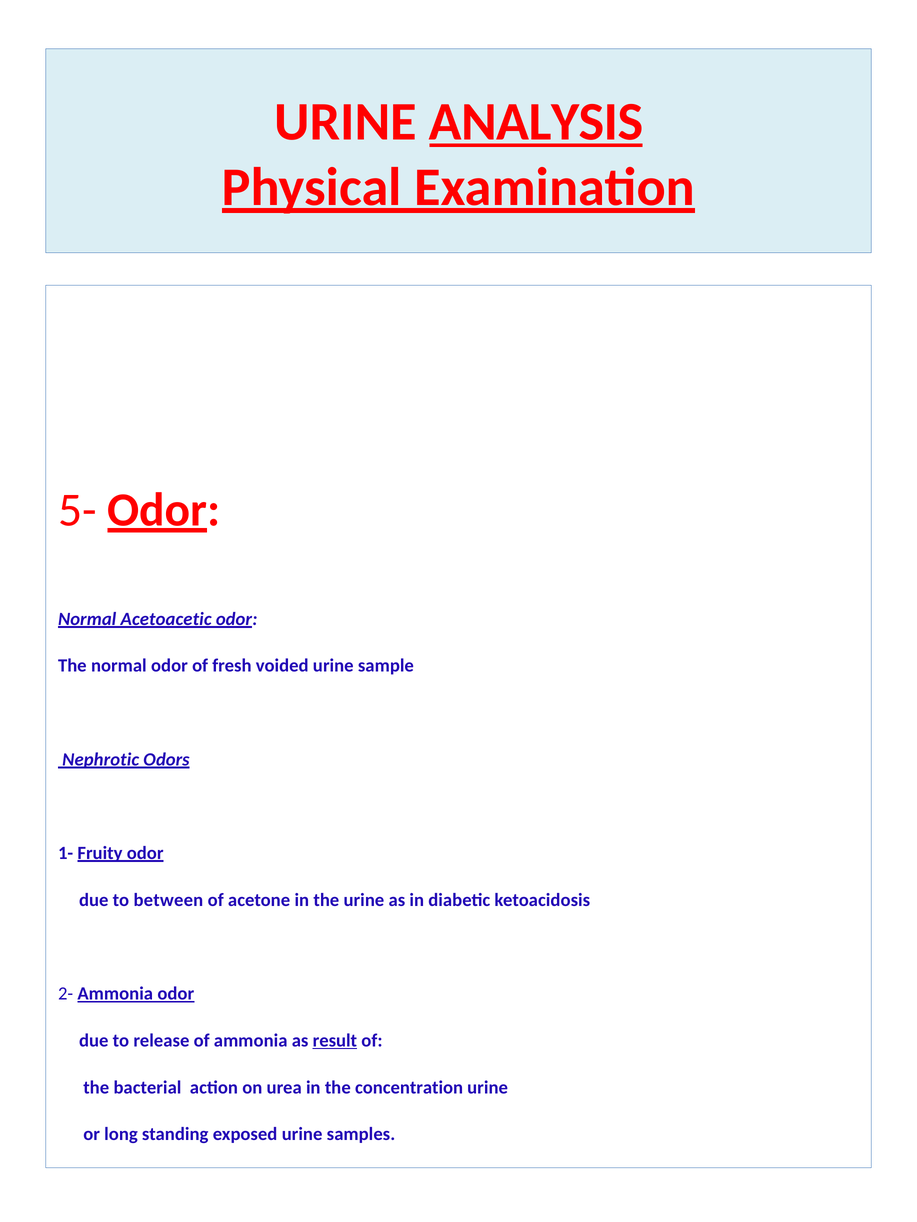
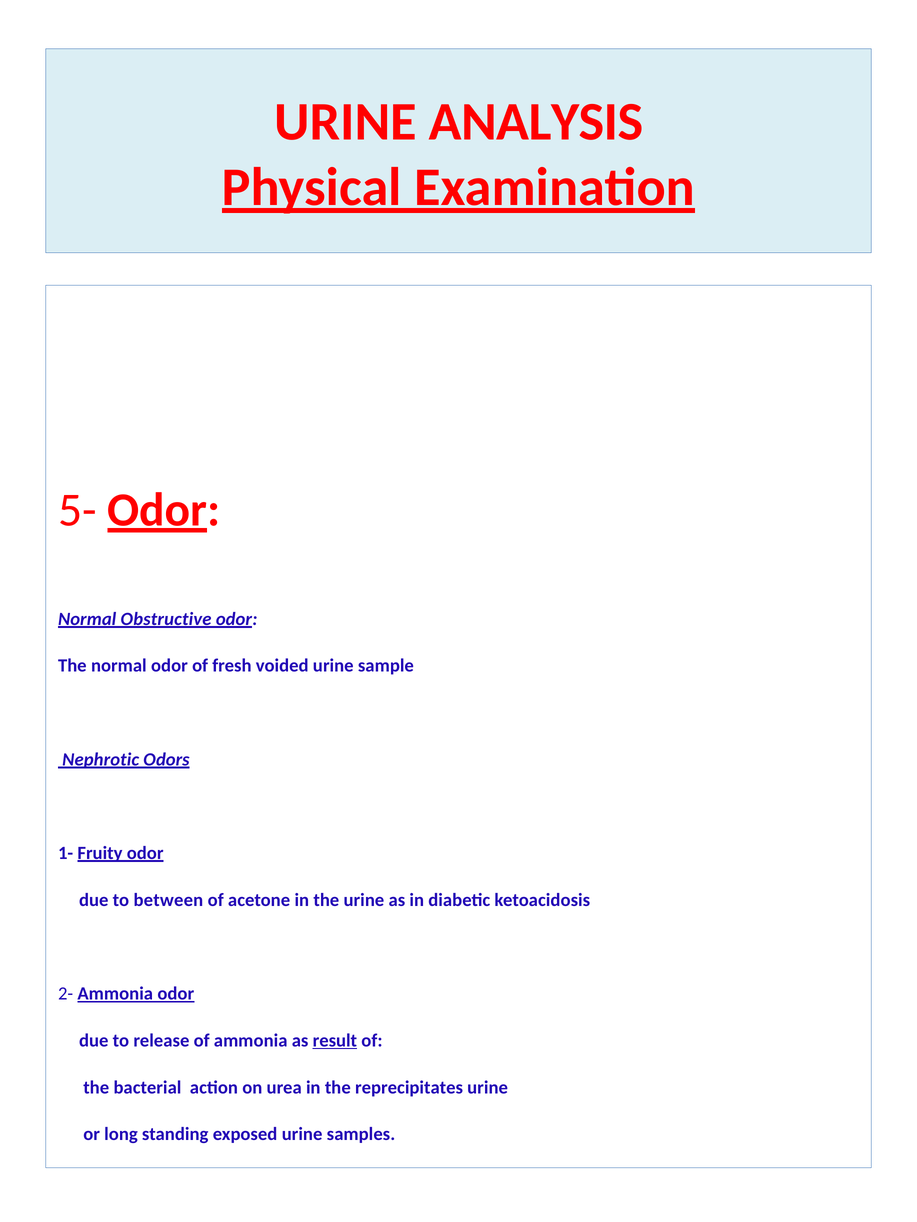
ANALYSIS underline: present -> none
Acetoacetic: Acetoacetic -> Obstructive
concentration: concentration -> reprecipitates
